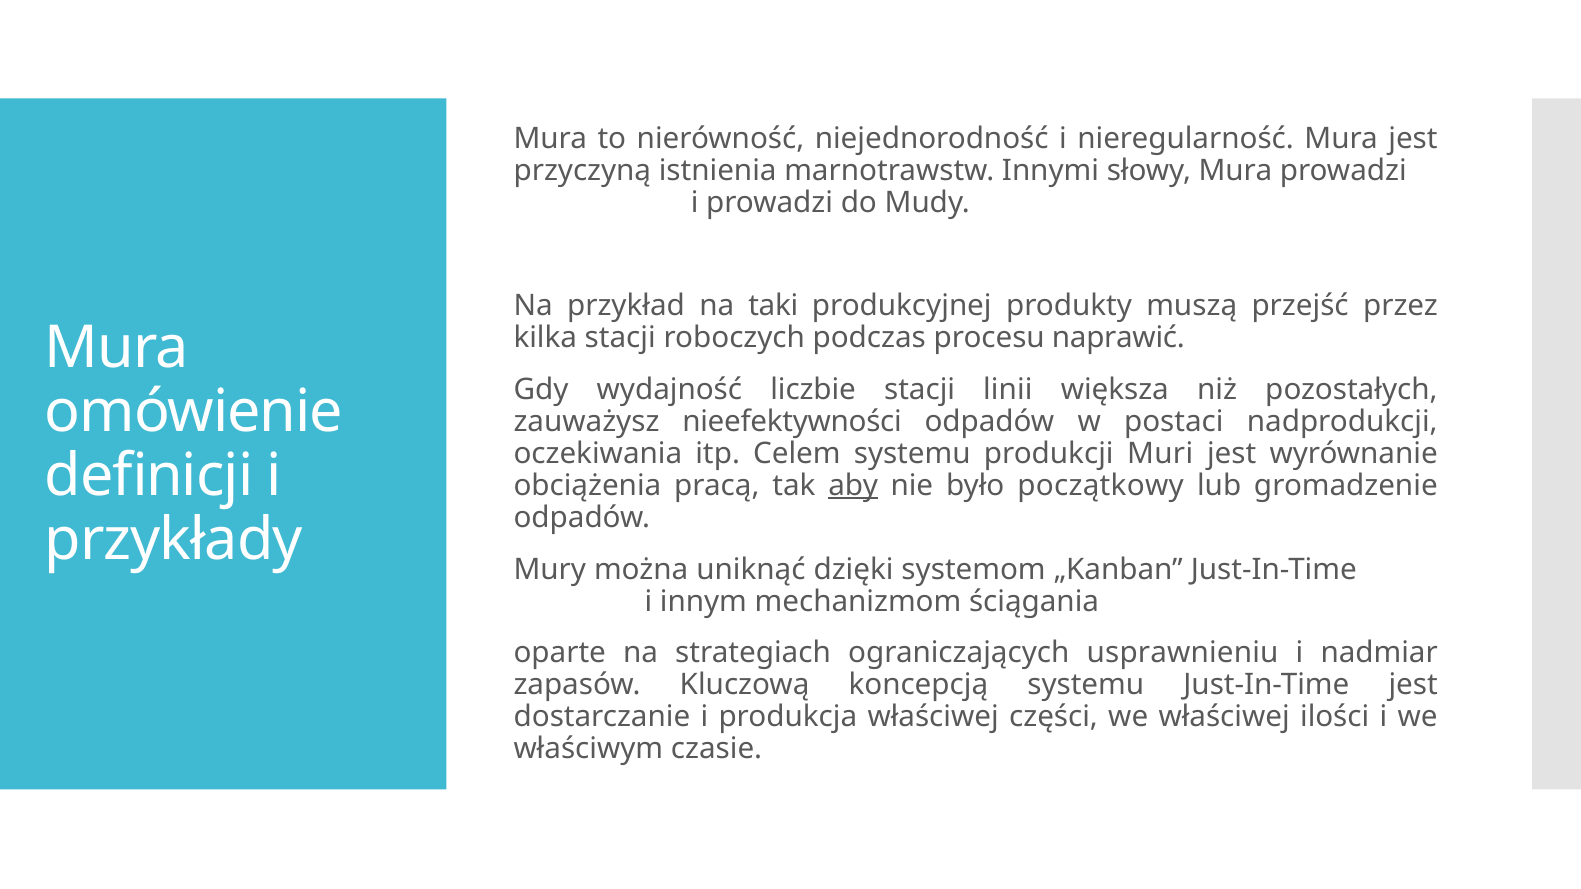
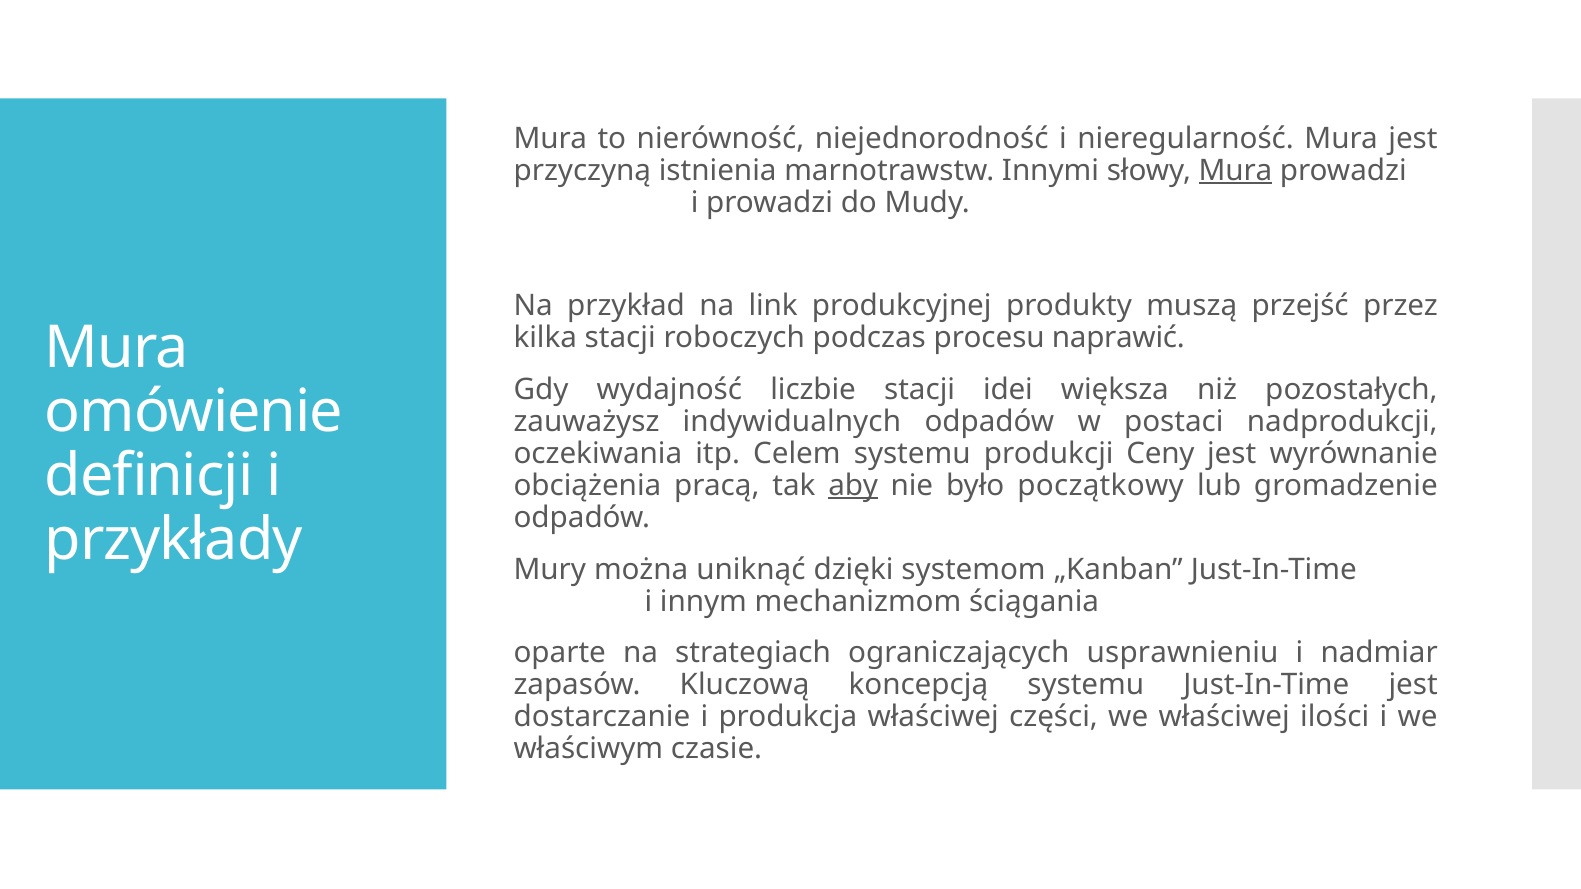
Mura at (1235, 170) underline: none -> present
taki: taki -> link
linii: linii -> idei
nieefektywności: nieefektywności -> indywidualnych
Muri: Muri -> Ceny
